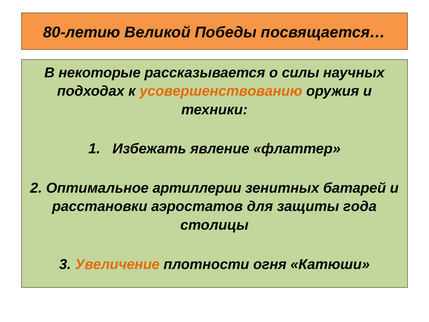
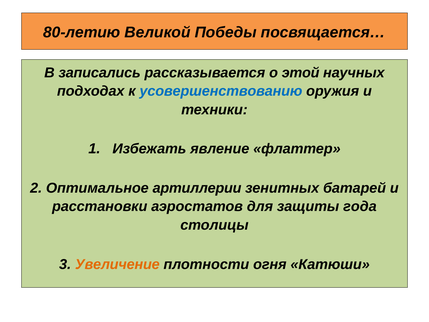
некоторые: некоторые -> записались
силы: силы -> этой
усовершенствованию colour: orange -> blue
